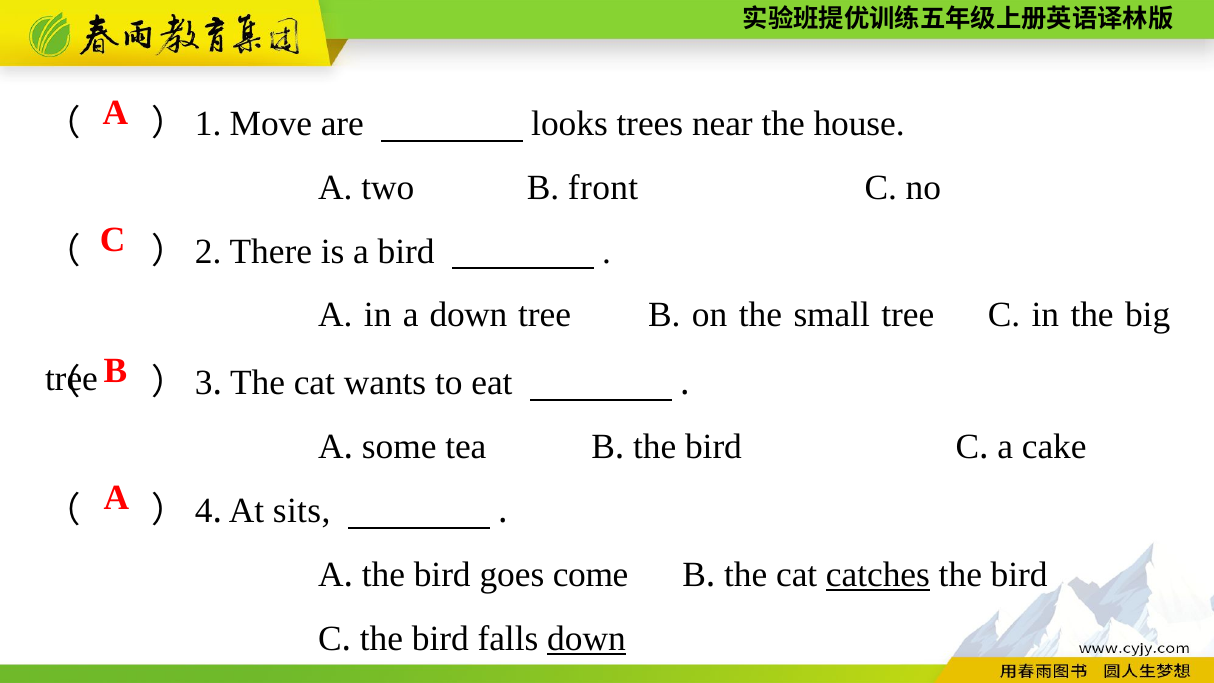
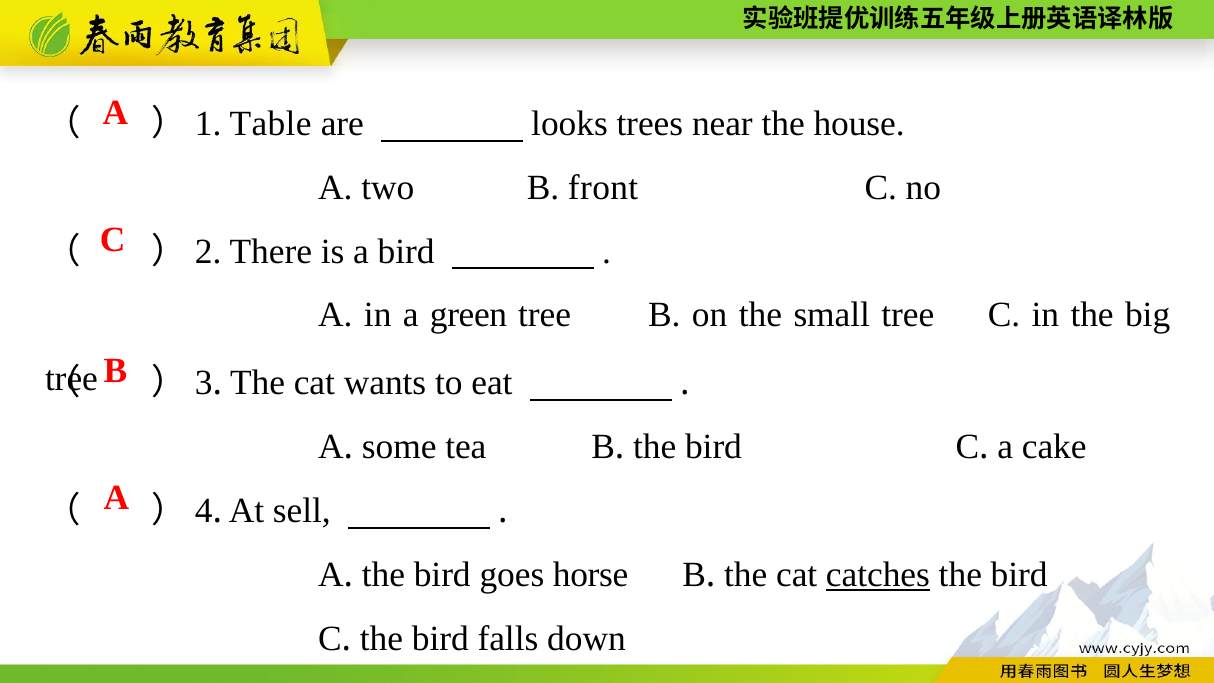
Move: Move -> Table
a down: down -> green
sits: sits -> sell
come: come -> horse
down at (586, 638) underline: present -> none
